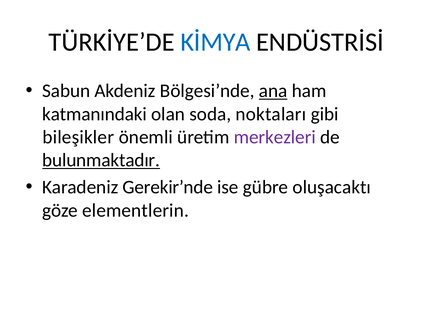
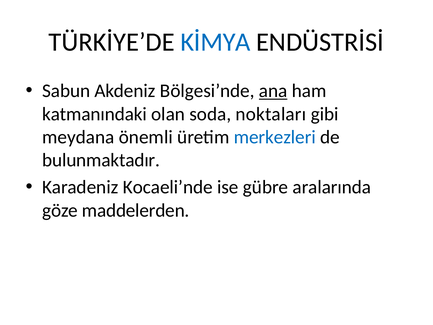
bileşikler: bileşikler -> meydana
merkezleri colour: purple -> blue
bulunmaktadır underline: present -> none
Gerekir’nde: Gerekir’nde -> Kocaeli’nde
oluşacaktı: oluşacaktı -> aralarında
elementlerin: elementlerin -> maddelerden
